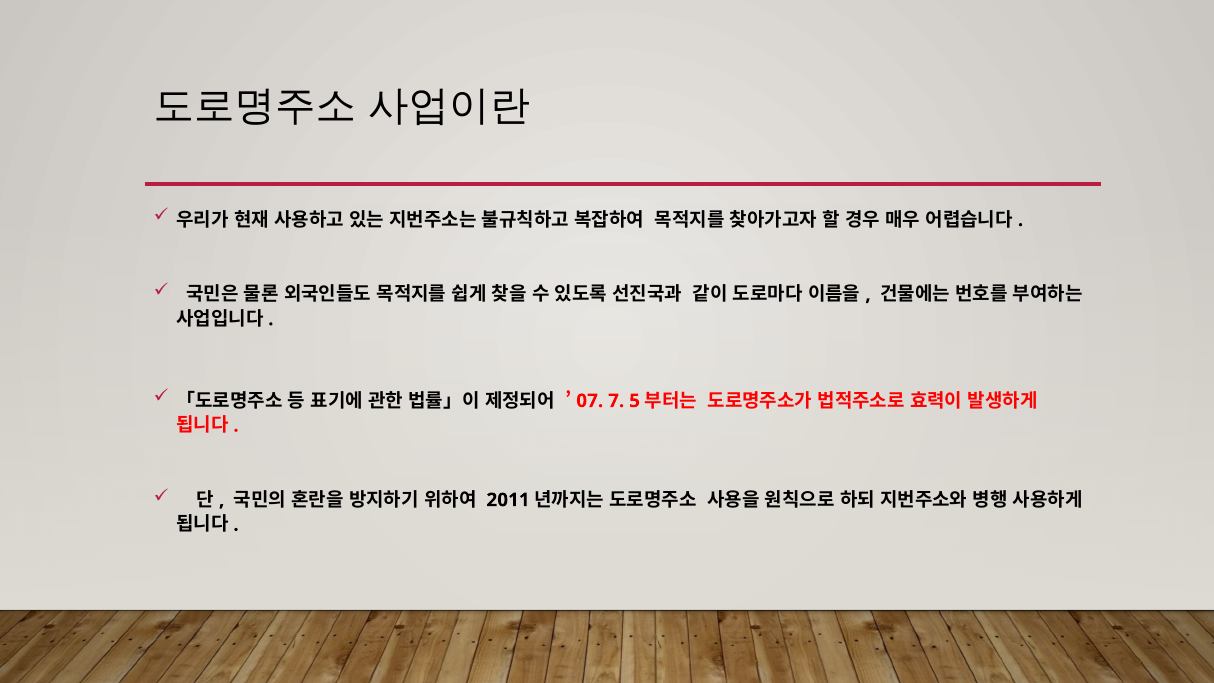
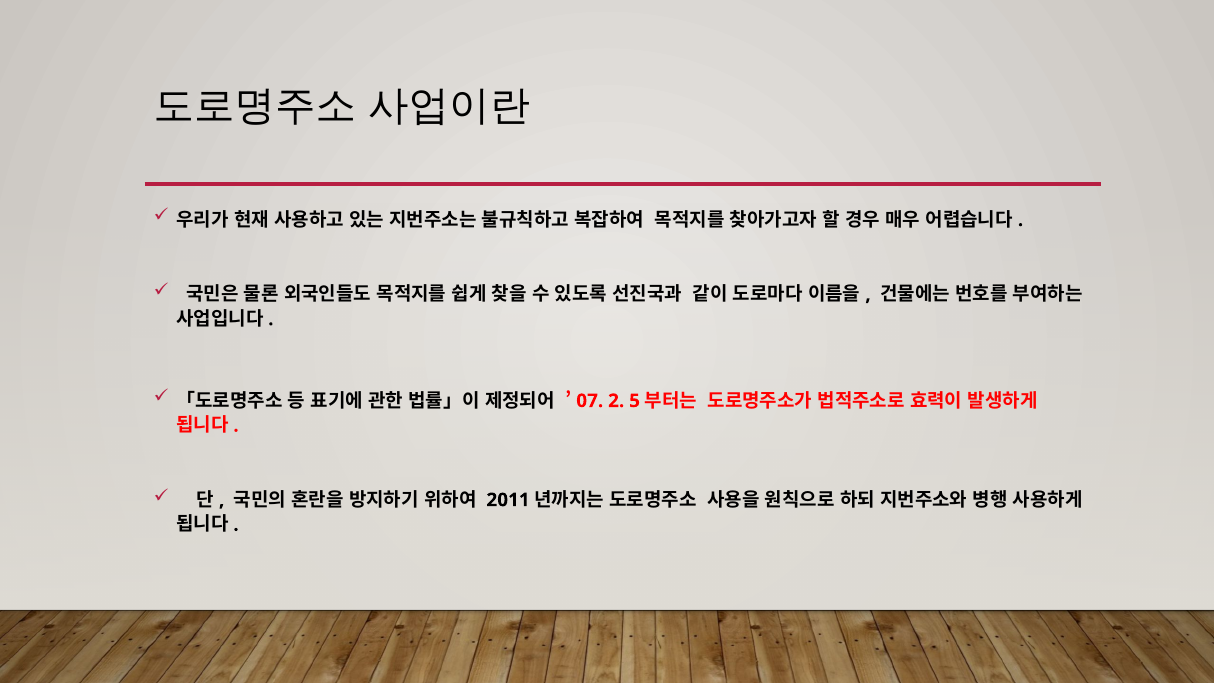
7: 7 -> 2
